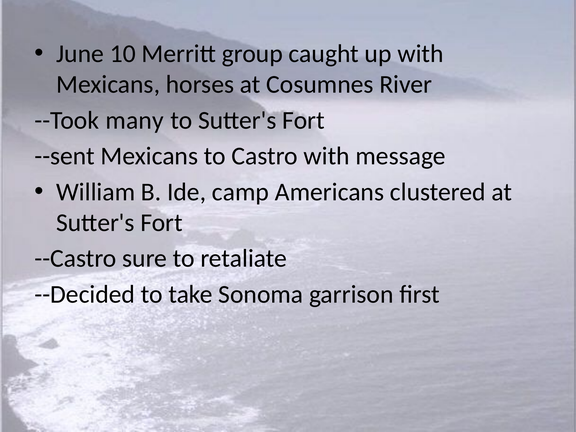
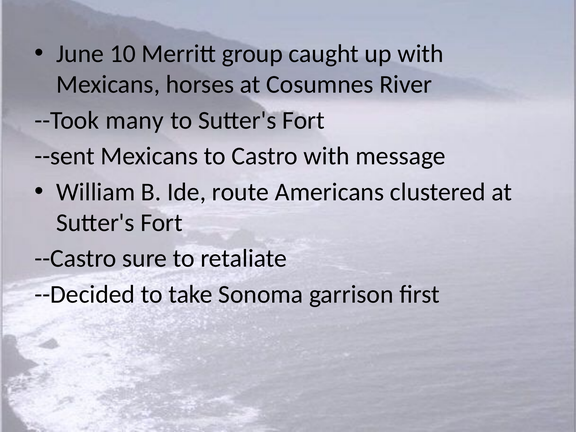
camp: camp -> route
